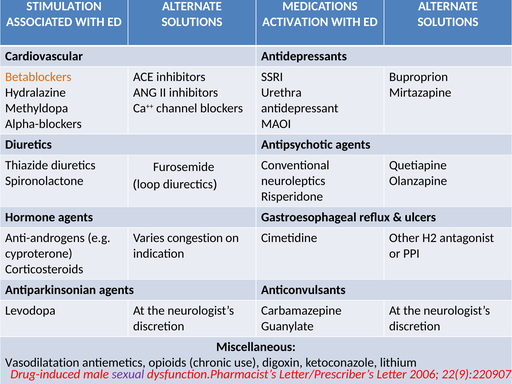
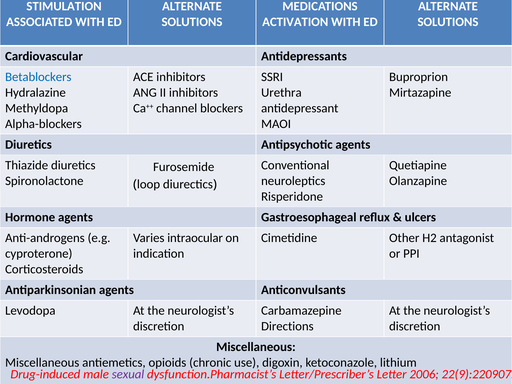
Betablockers colour: orange -> blue
congestion: congestion -> intraocular
Guanylate: Guanylate -> Directions
Vasodilatation at (42, 363): Vasodilatation -> Miscellaneous
